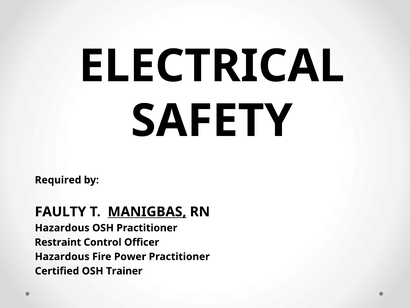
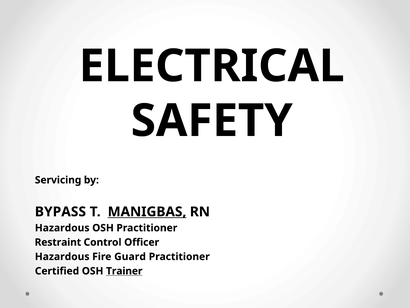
Required: Required -> Servicing
FAULTY: FAULTY -> BYPASS
Power: Power -> Guard
Trainer underline: none -> present
